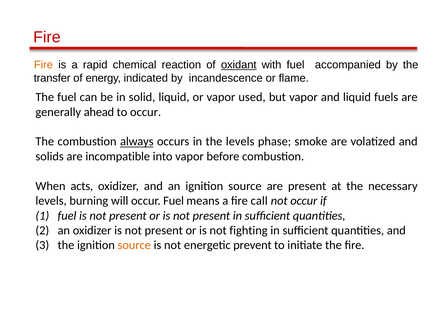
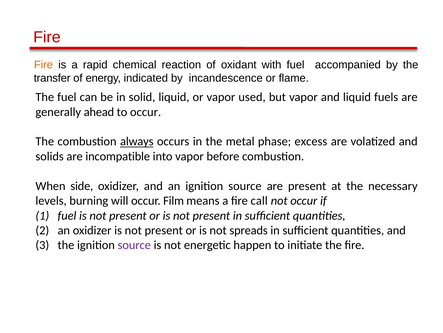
oxidant underline: present -> none
the levels: levels -> metal
smoke: smoke -> excess
acts: acts -> side
occur Fuel: Fuel -> Film
fighting: fighting -> spreads
source at (134, 245) colour: orange -> purple
prevent: prevent -> happen
